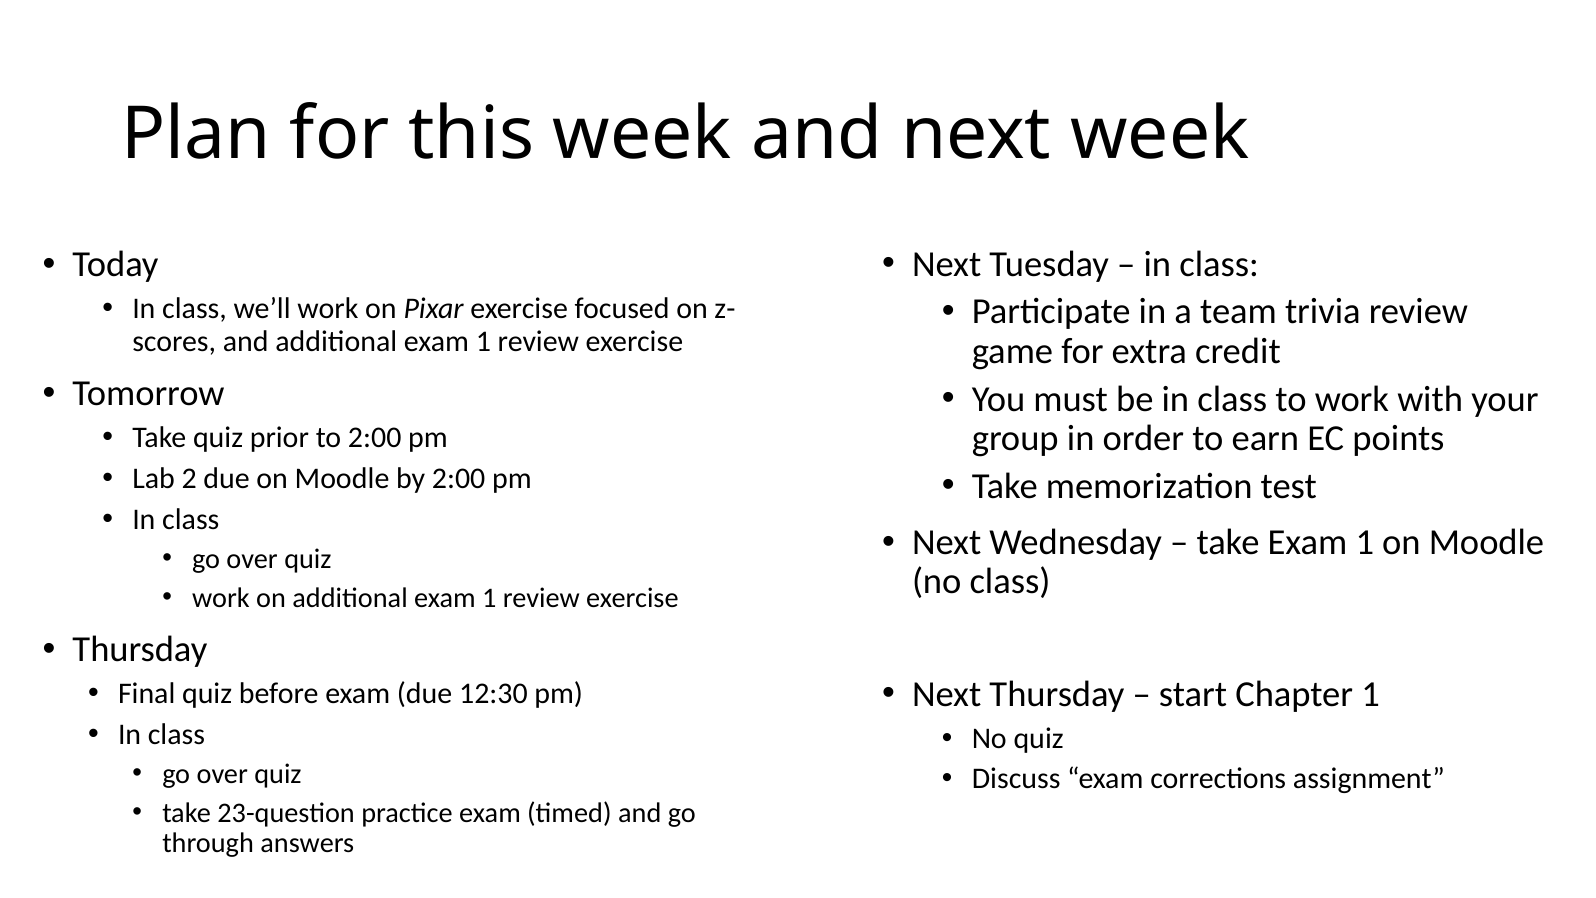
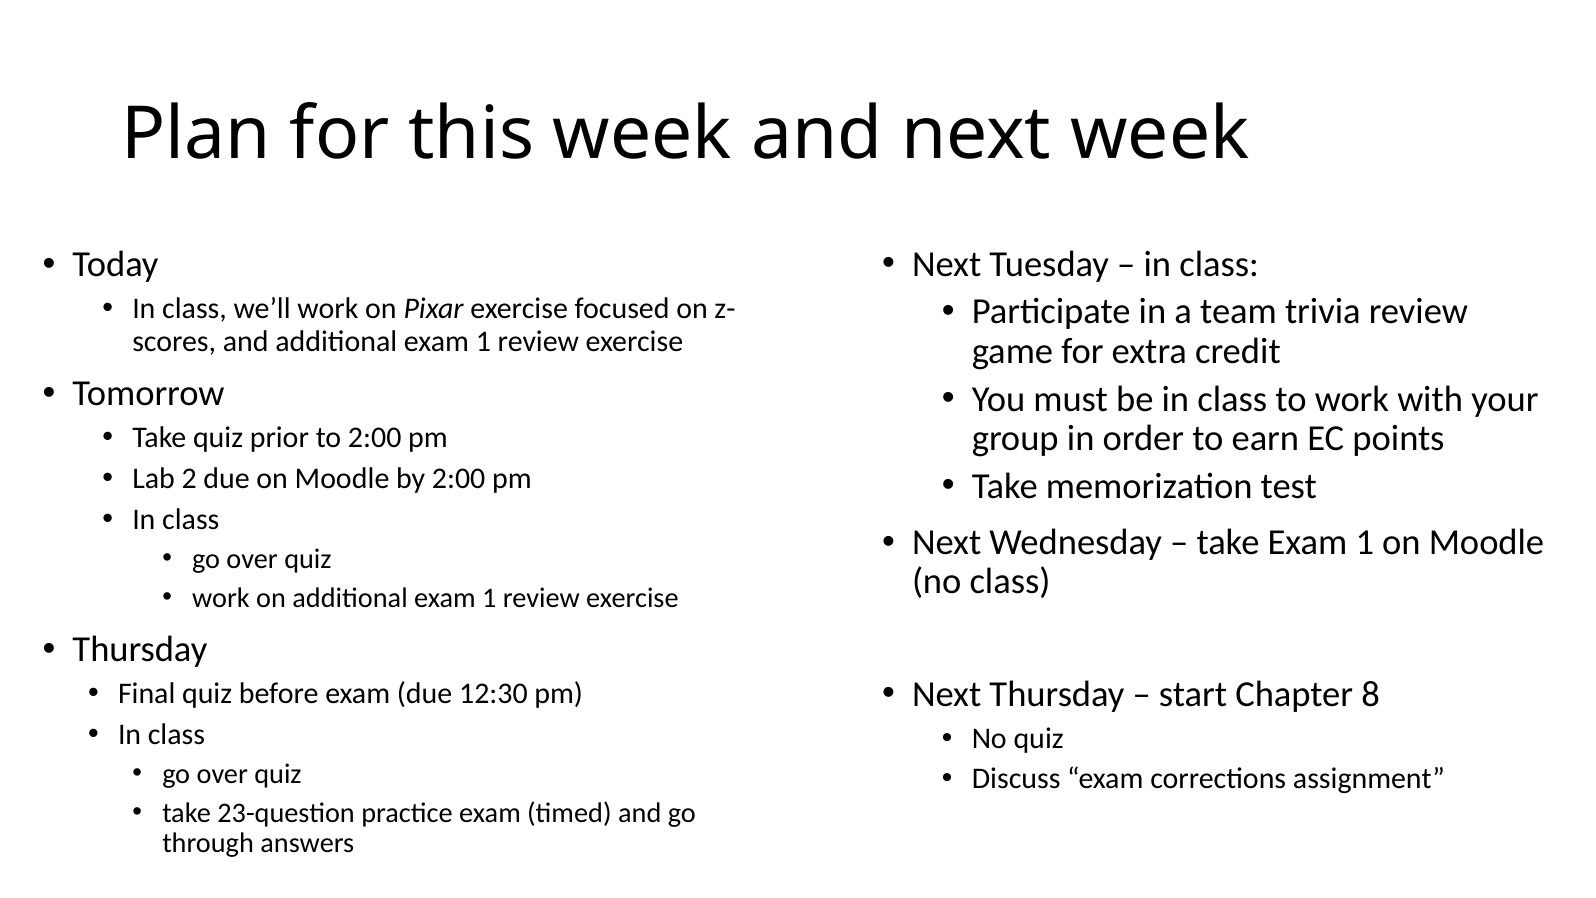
Chapter 1: 1 -> 8
